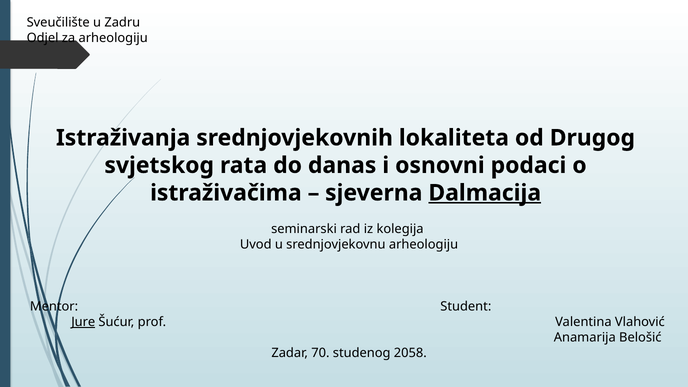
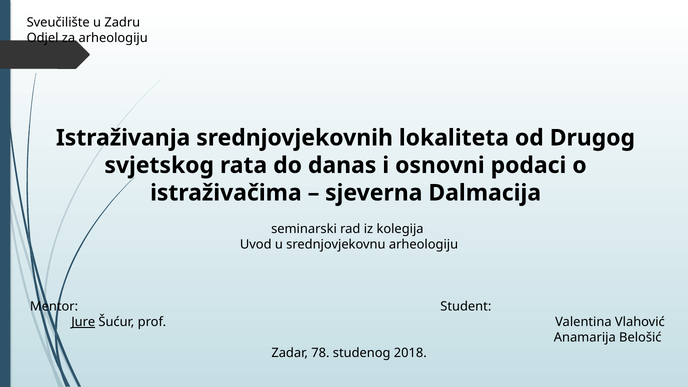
Dalmacija underline: present -> none
70: 70 -> 78
2058: 2058 -> 2018
